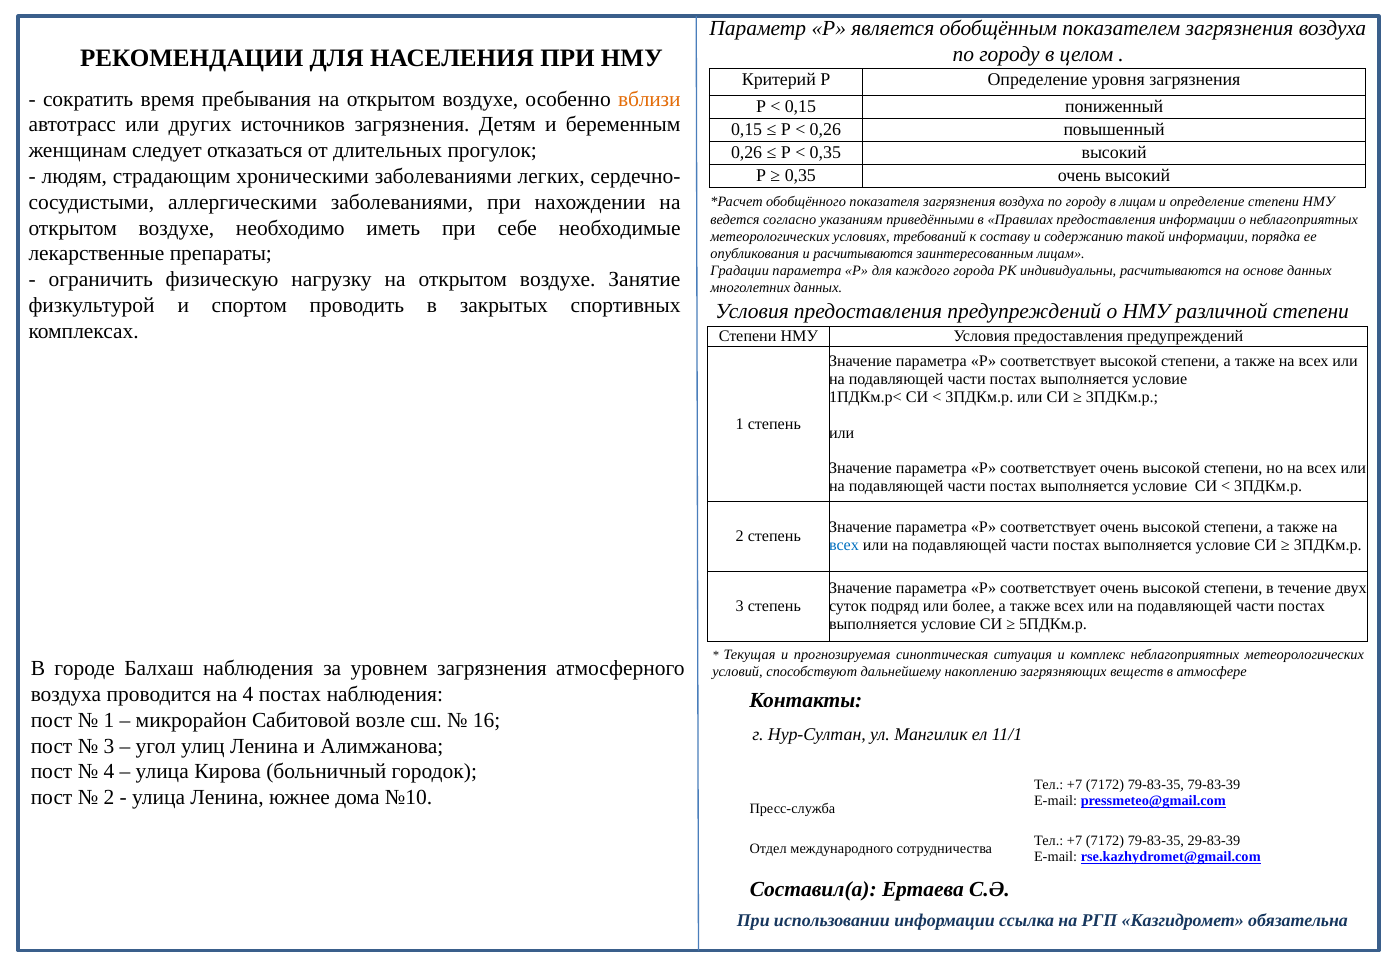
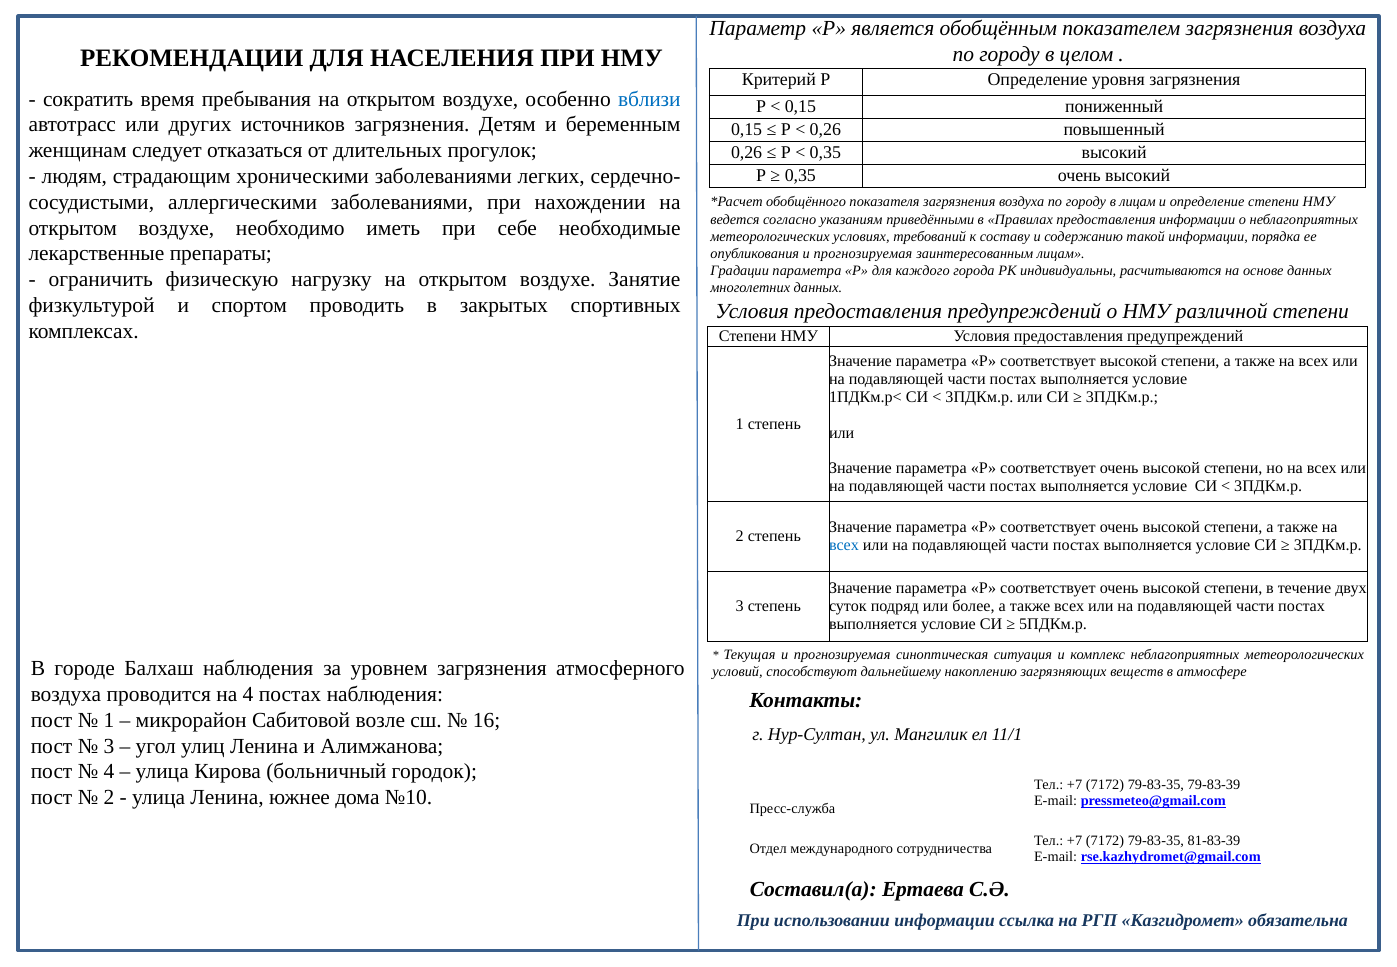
вблизи colour: orange -> blue
опубликования и расчитываются: расчитываются -> прогнозируемая
29-83-39: 29-83-39 -> 81-83-39
